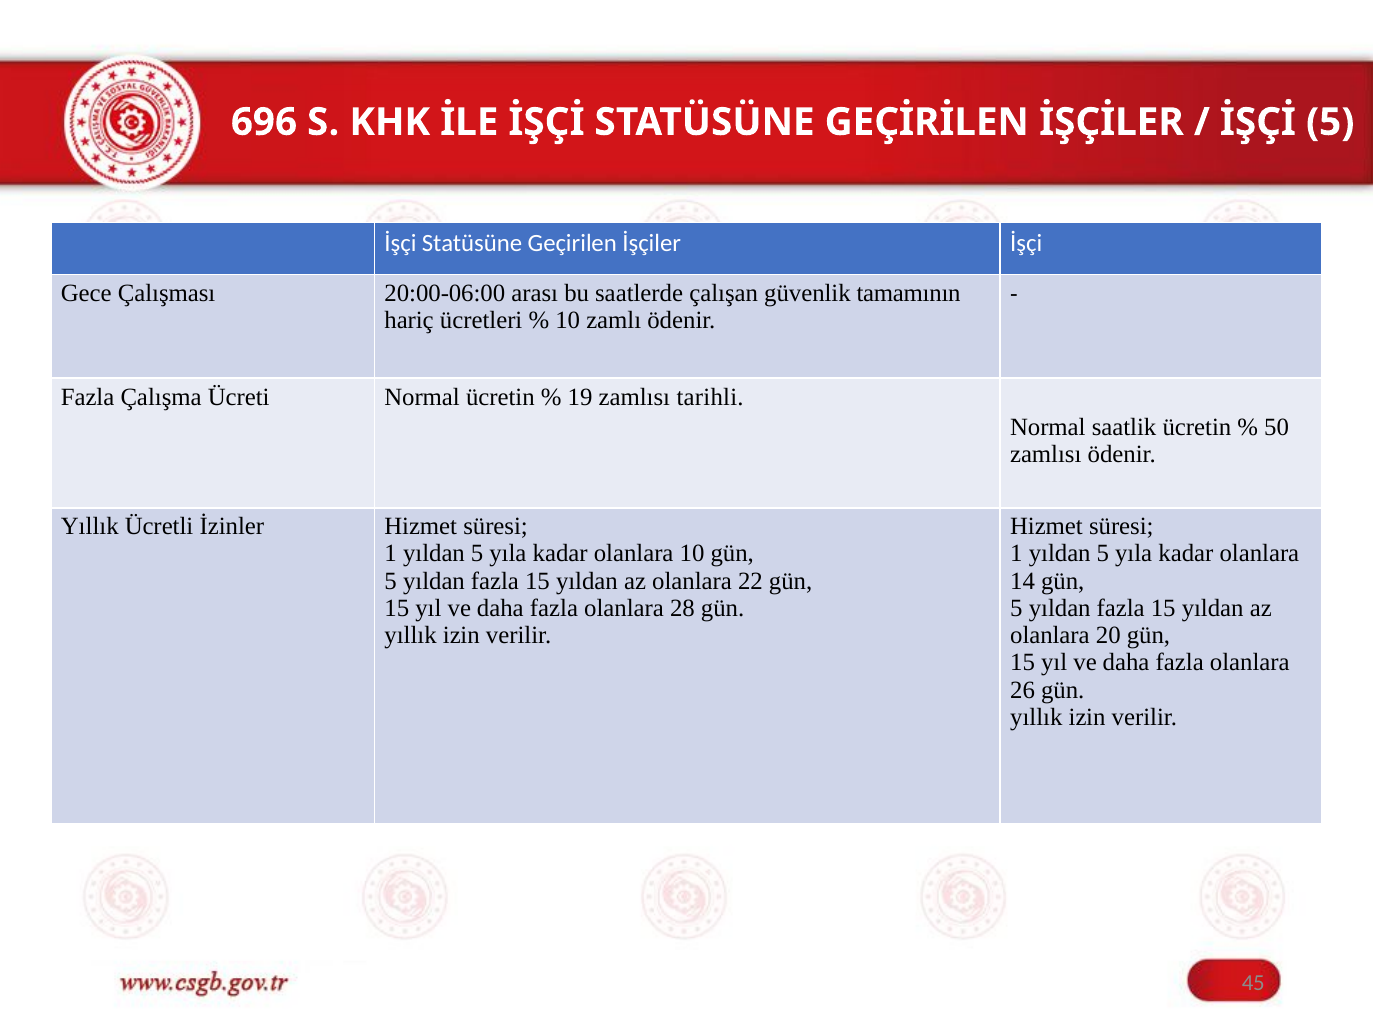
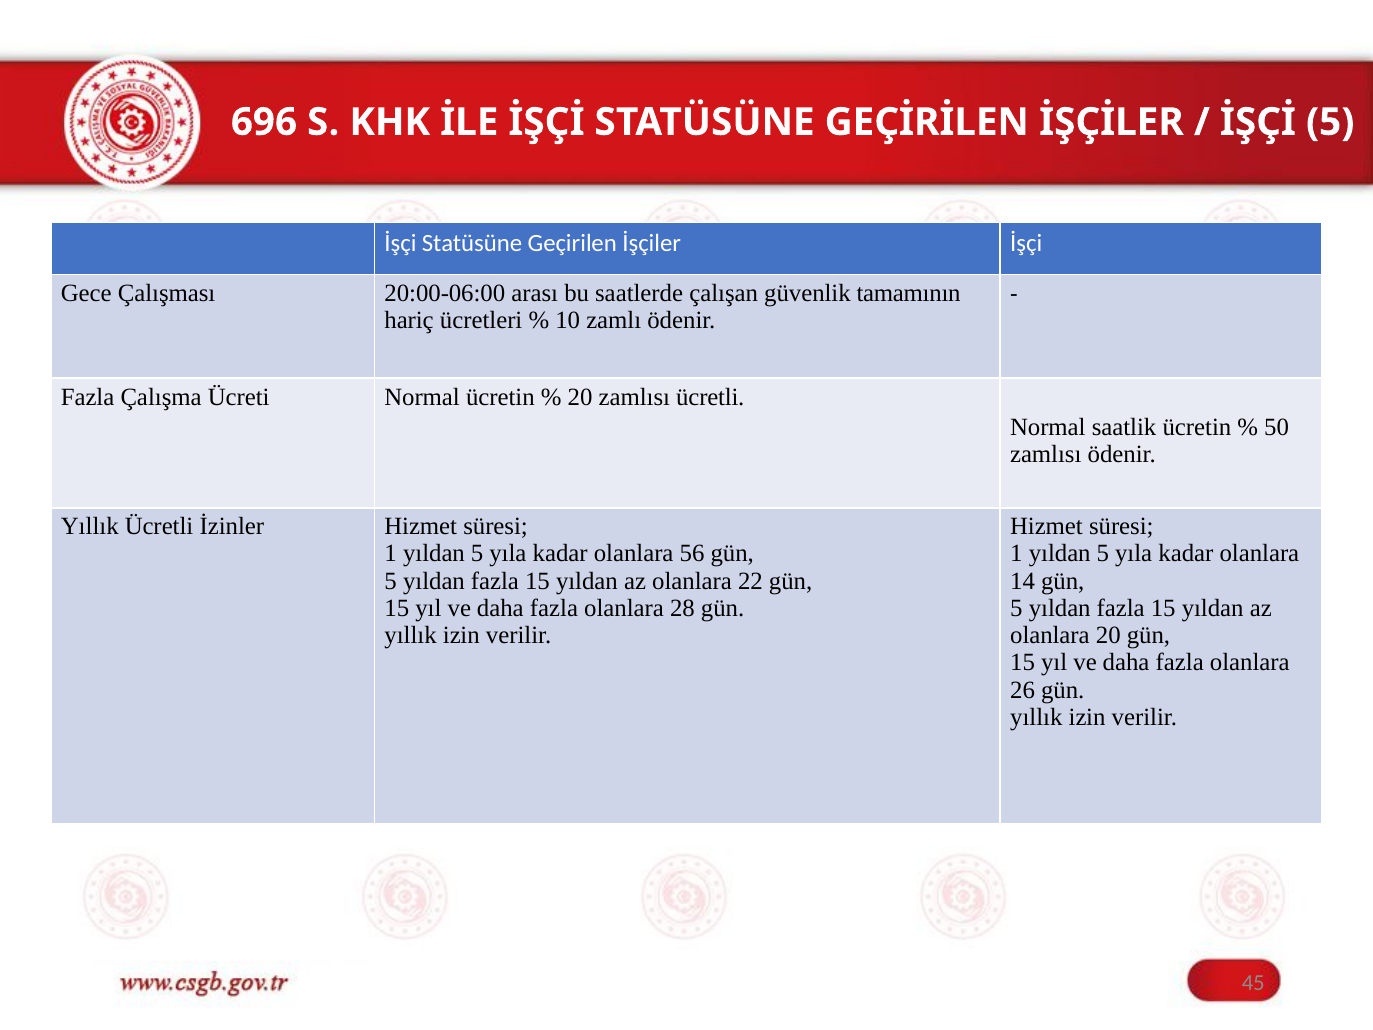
19 at (580, 397): 19 -> 20
zamlısı tarihli: tarihli -> ücretli
olanlara 10: 10 -> 56
